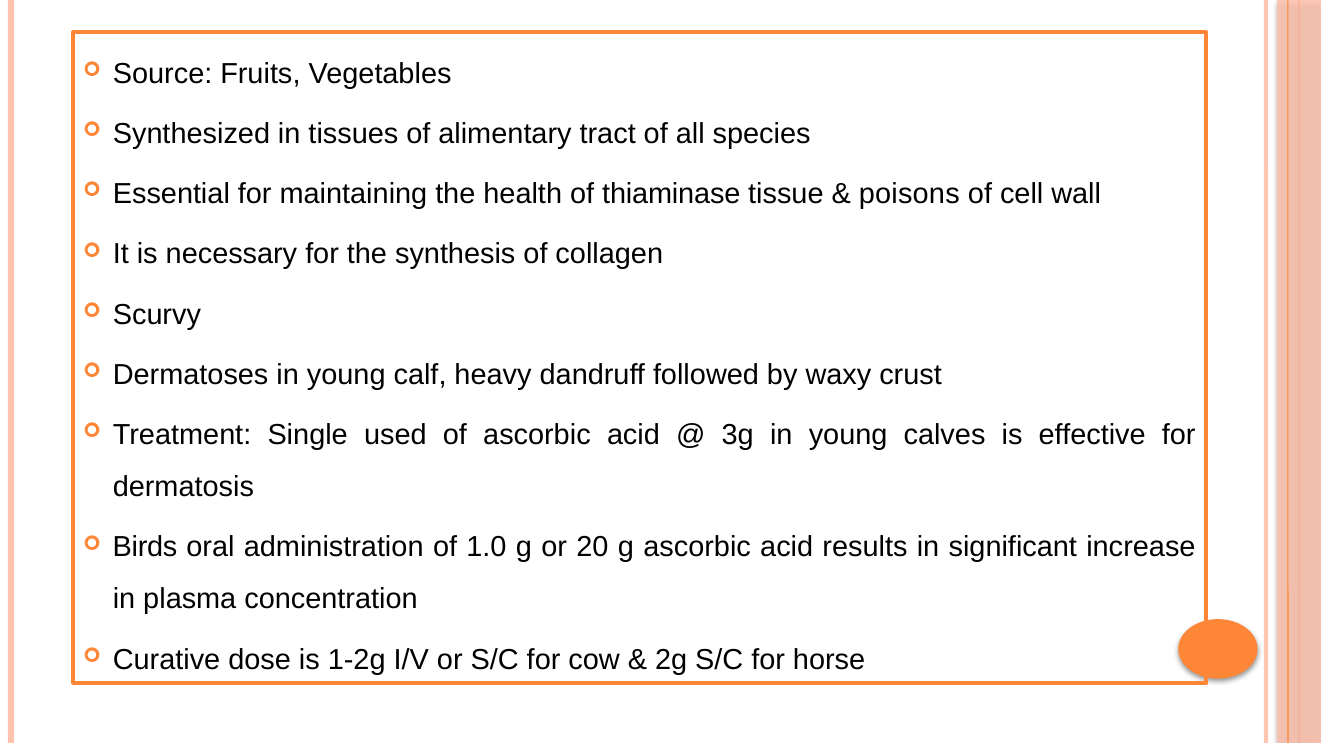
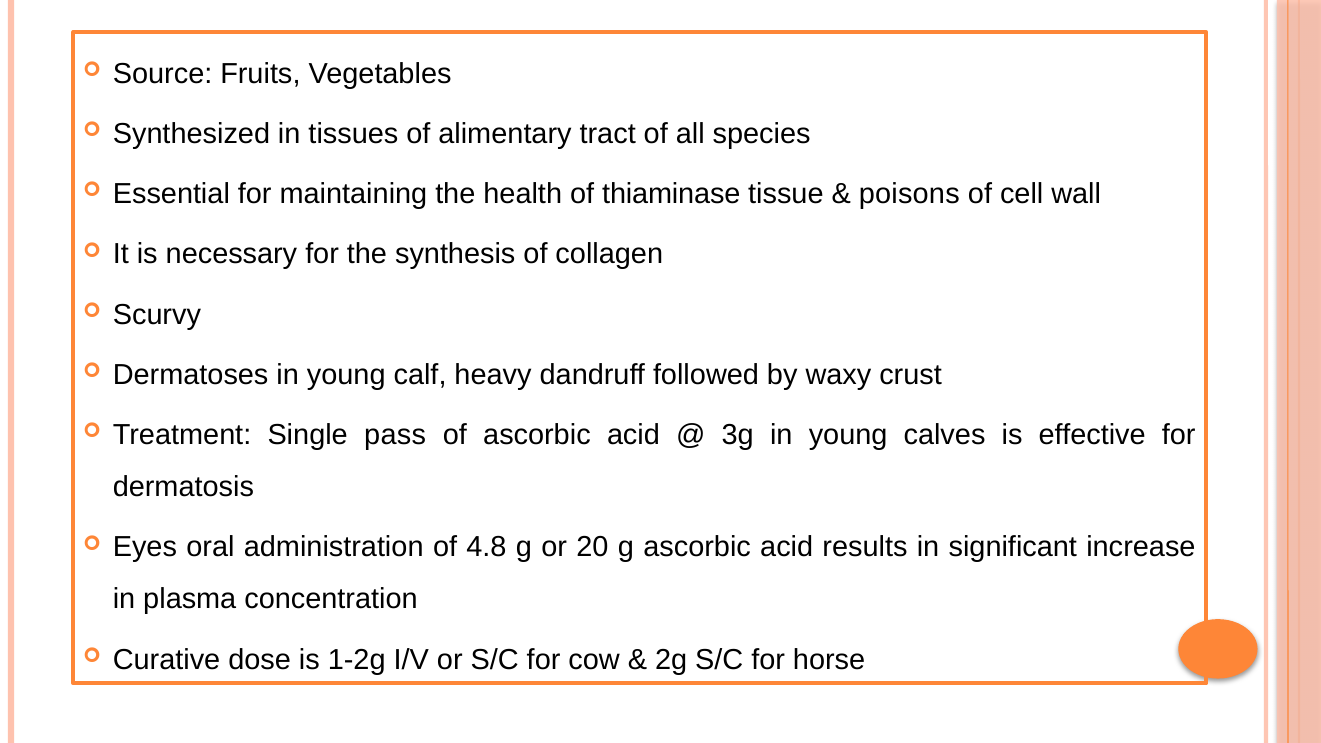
used: used -> pass
Birds: Birds -> Eyes
1.0: 1.0 -> 4.8
